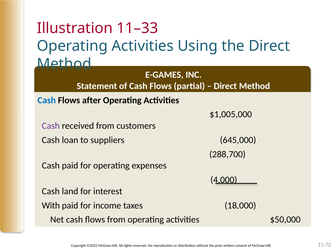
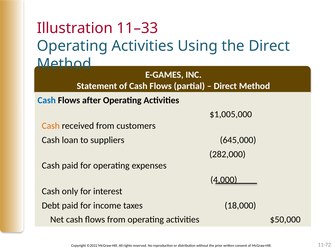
Cash at (51, 125) colour: purple -> orange
288,700: 288,700 -> 282,000
land: land -> only
With: With -> Debt
